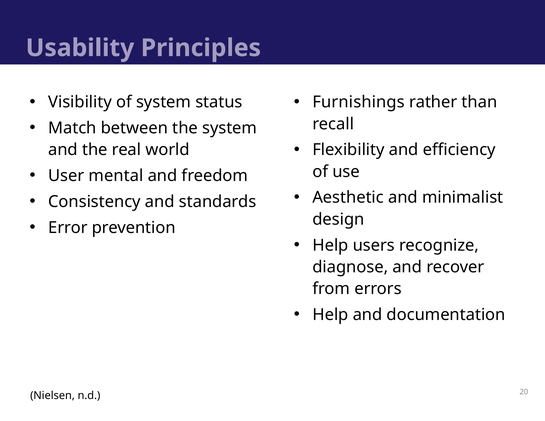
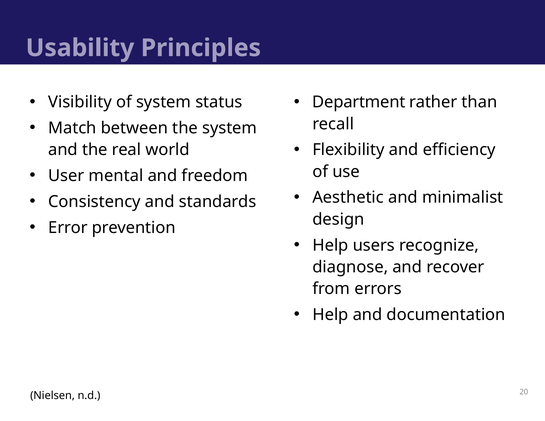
Furnishings: Furnishings -> Department
